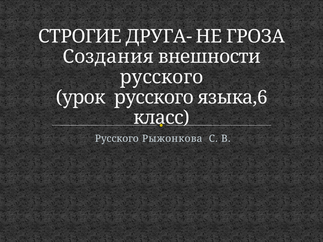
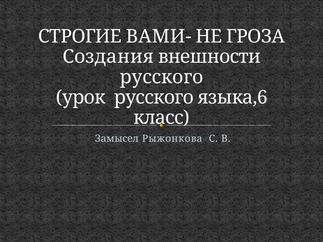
ДРУГА-: ДРУГА- -> ВАМИ-
Русского at (117, 139): Русского -> Замысел
